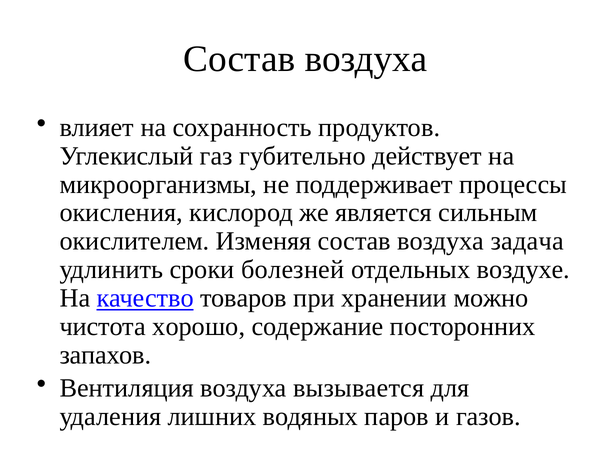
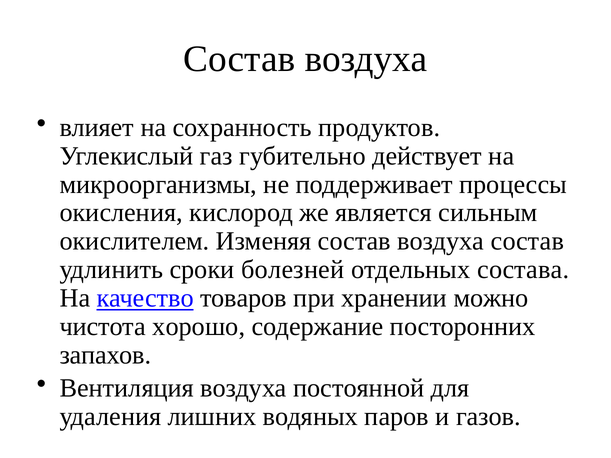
воздуха задача: задача -> состав
воздухе: воздухе -> состава
вызывается: вызывается -> постоянной
